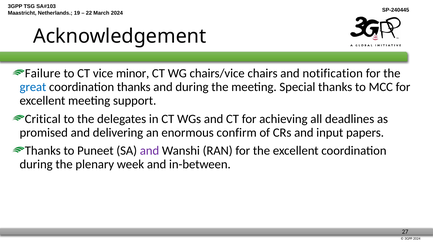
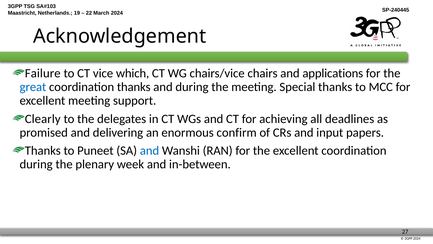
minor: minor -> which
notification: notification -> applications
Critical: Critical -> Clearly
and at (150, 150) colour: purple -> blue
